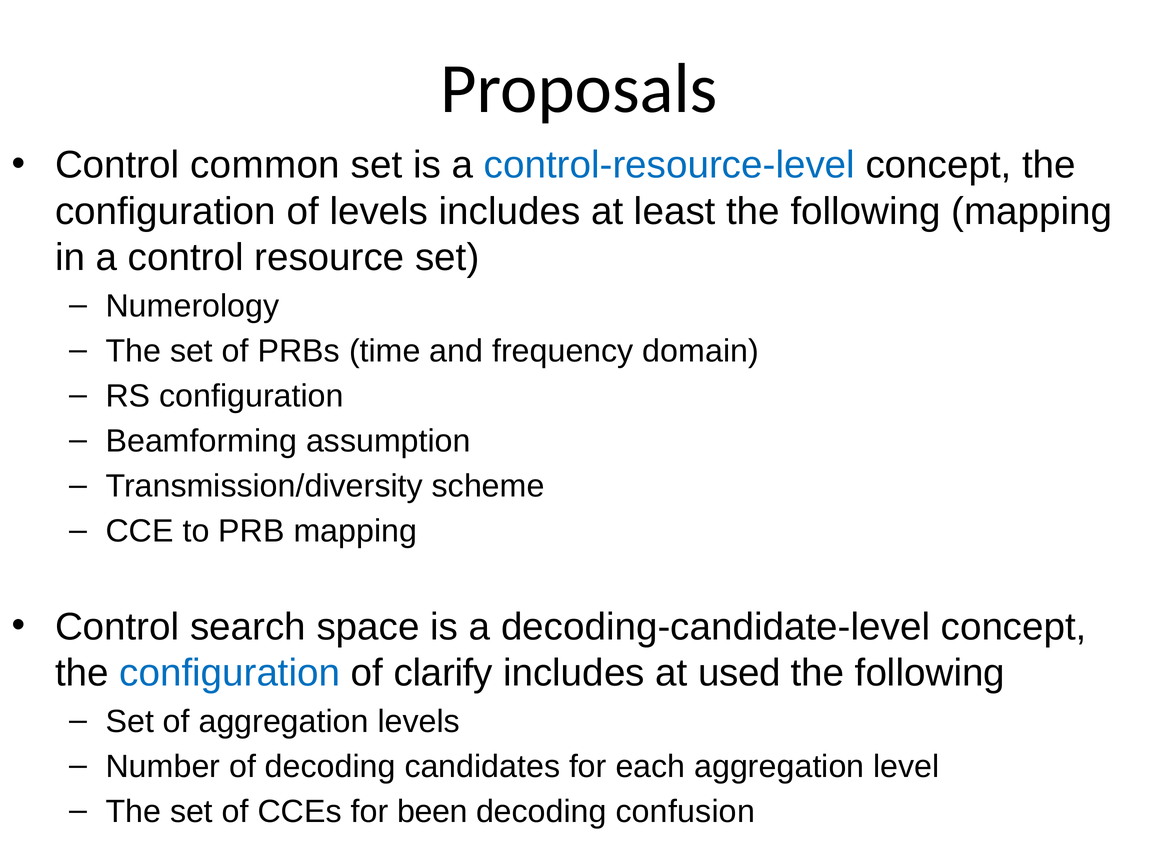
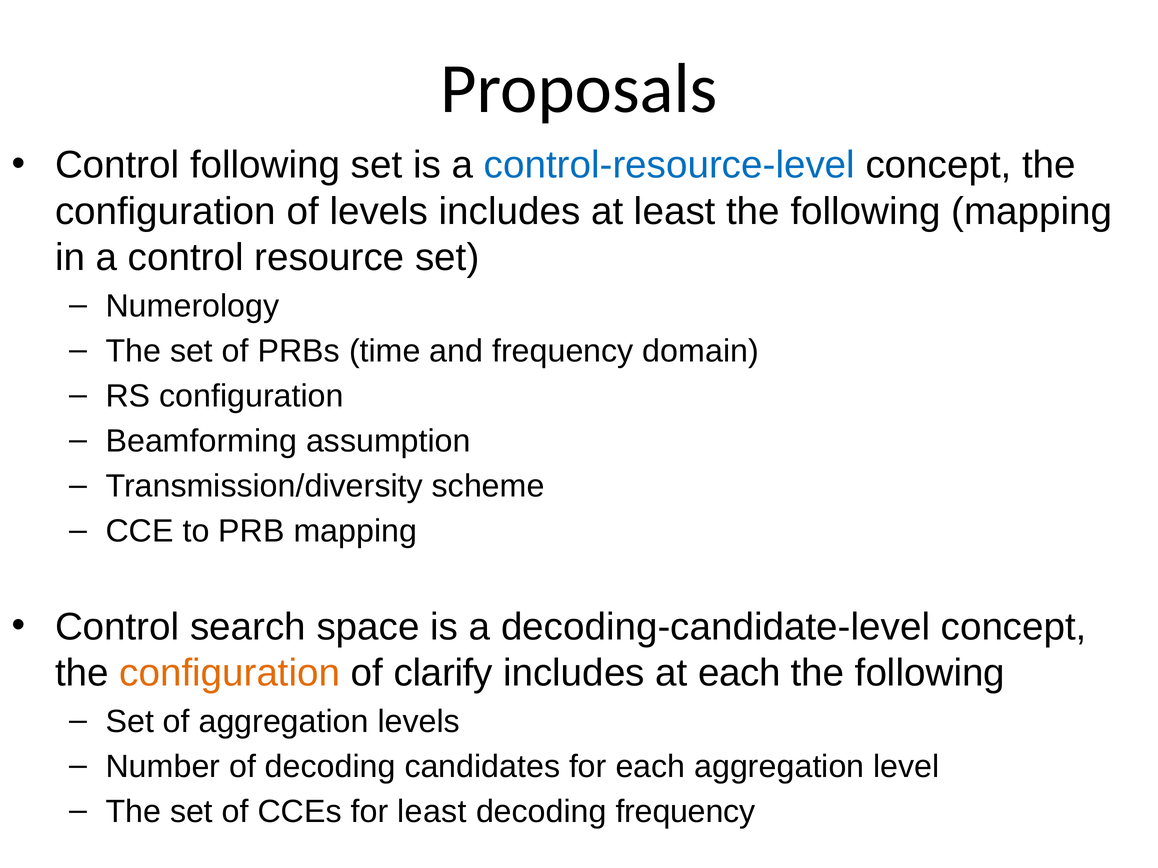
Control common: common -> following
configuration at (230, 674) colour: blue -> orange
at used: used -> each
for been: been -> least
decoding confusion: confusion -> frequency
